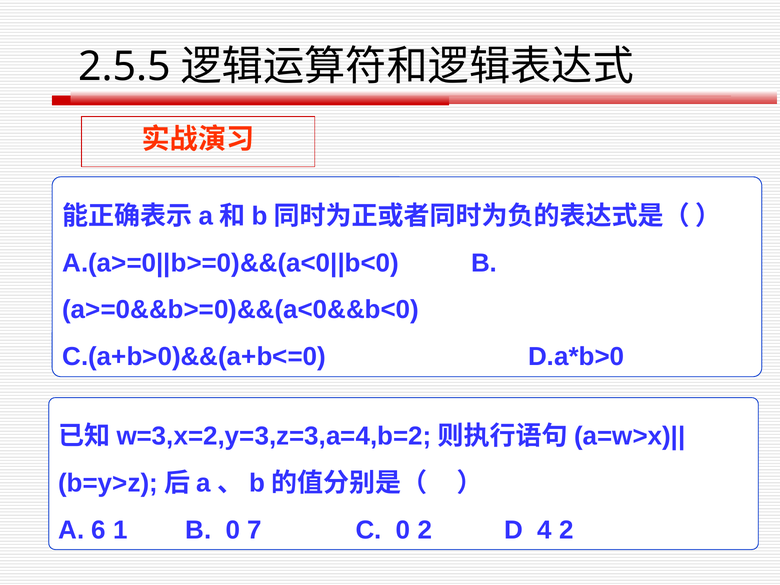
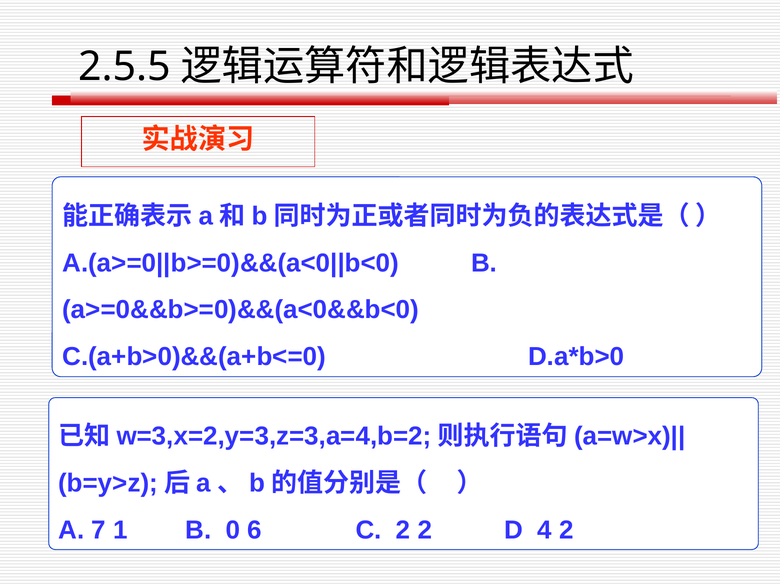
6: 6 -> 7
7: 7 -> 6
C 0: 0 -> 2
